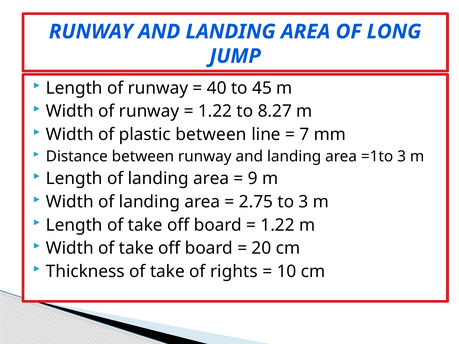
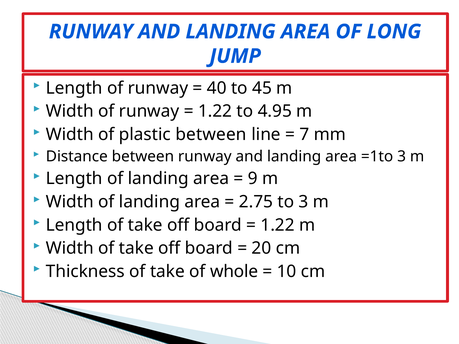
8.27: 8.27 -> 4.95
rights: rights -> whole
